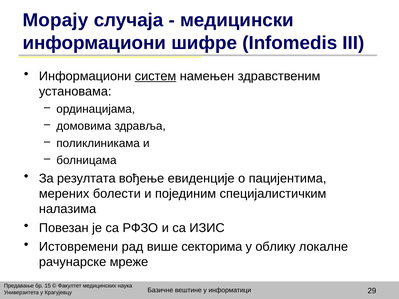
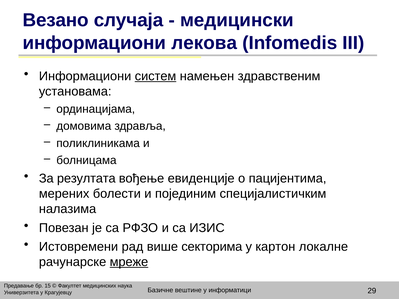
Морају: Морају -> Везано
шифре: шифре -> лекова
облику: облику -> картон
мреже underline: none -> present
